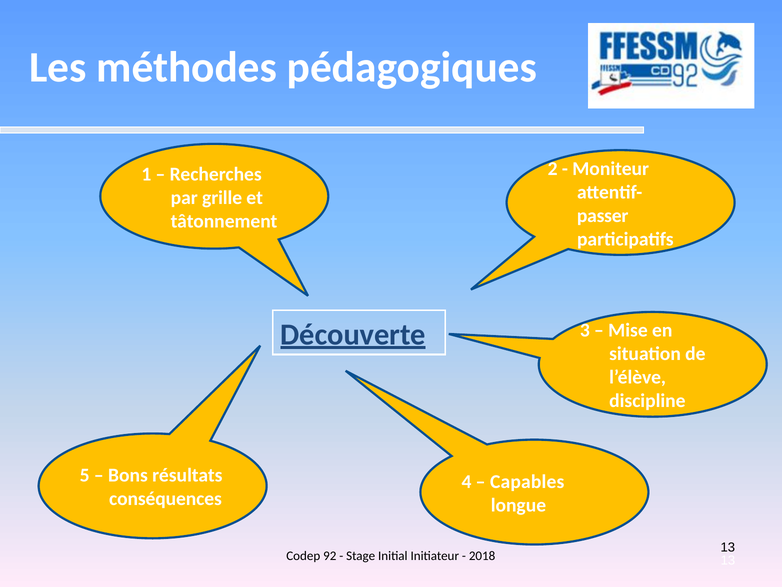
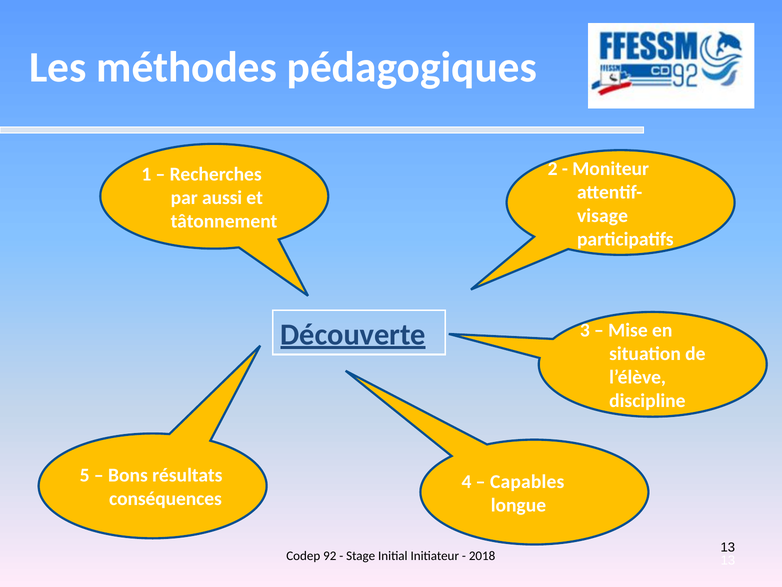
grille: grille -> aussi
passer: passer -> visage
